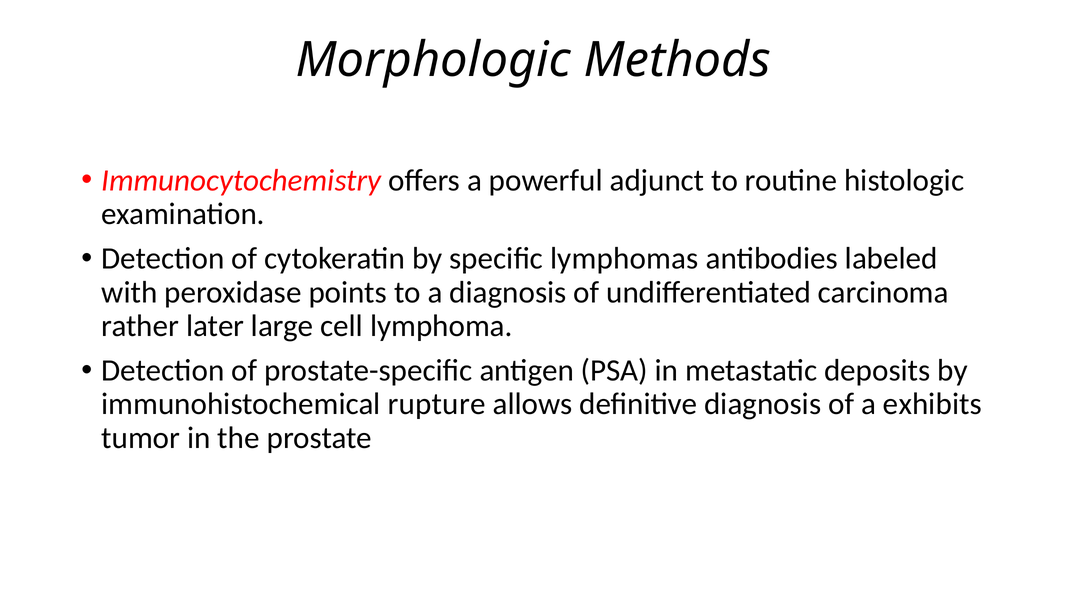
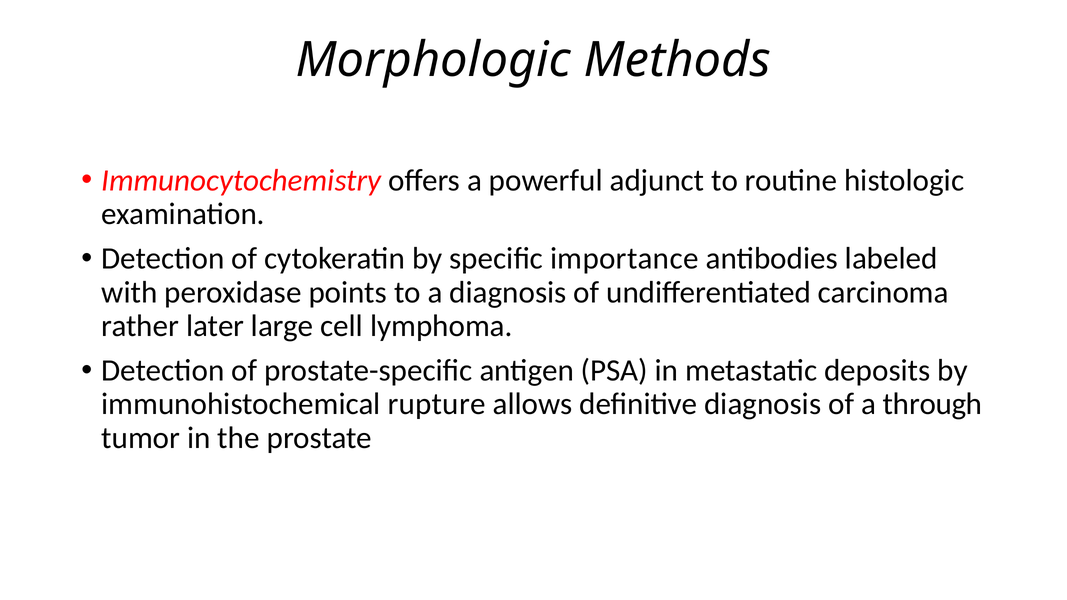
lymphomas: lymphomas -> importance
exhibits: exhibits -> through
